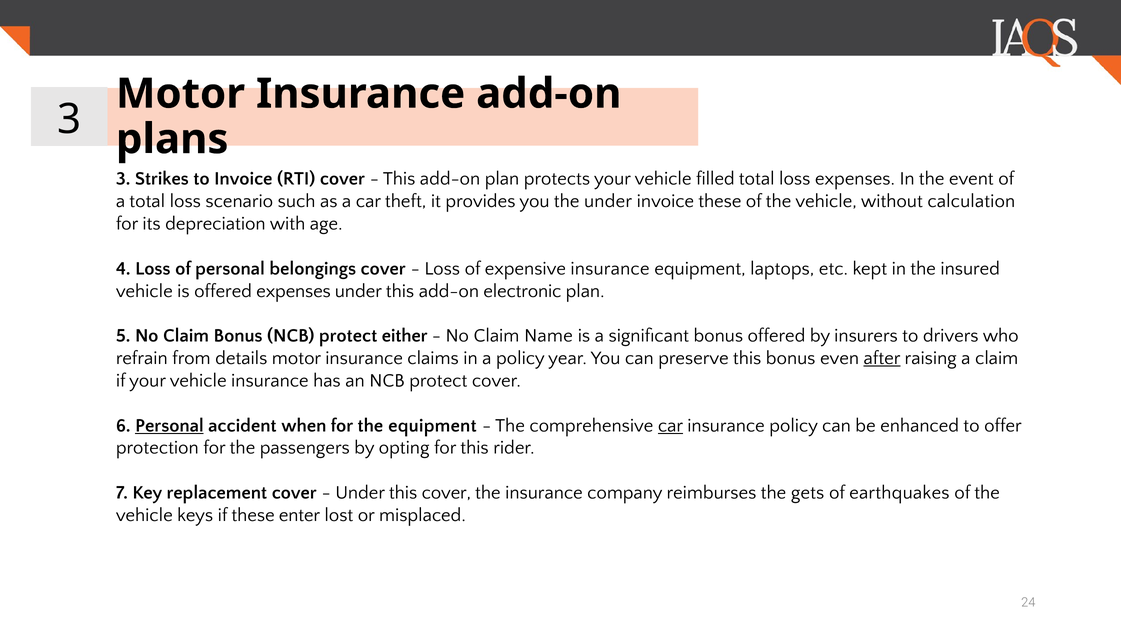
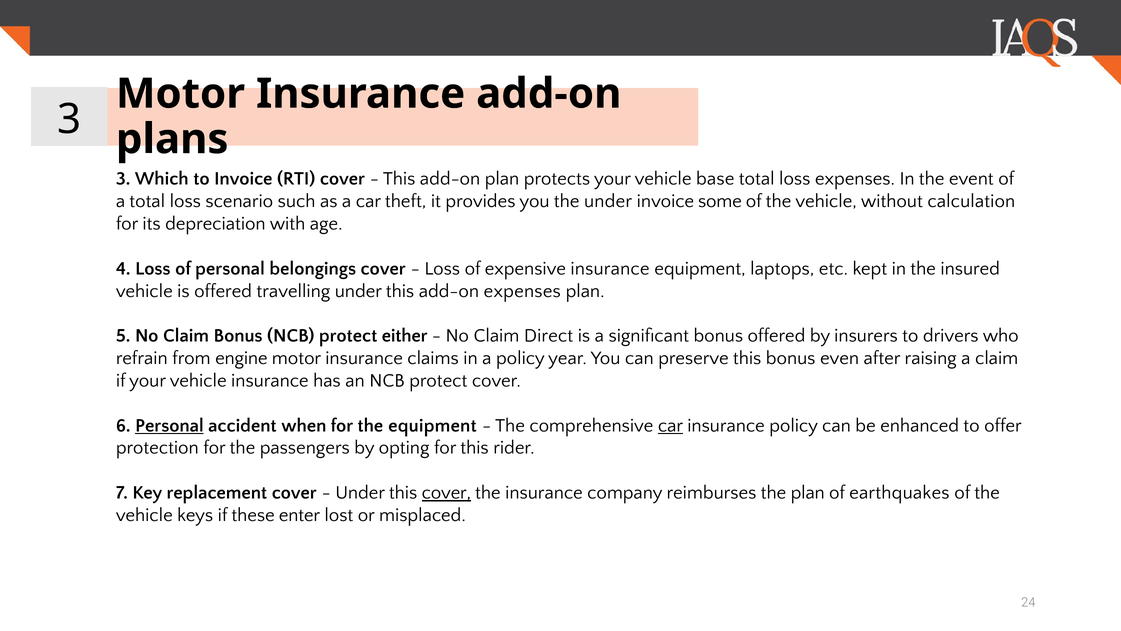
Strikes: Strikes -> Which
filled: filled -> base
invoice these: these -> some
offered expenses: expenses -> travelling
add-on electronic: electronic -> expenses
Name: Name -> Direct
details: details -> engine
after underline: present -> none
cover at (446, 492) underline: none -> present
the gets: gets -> plan
